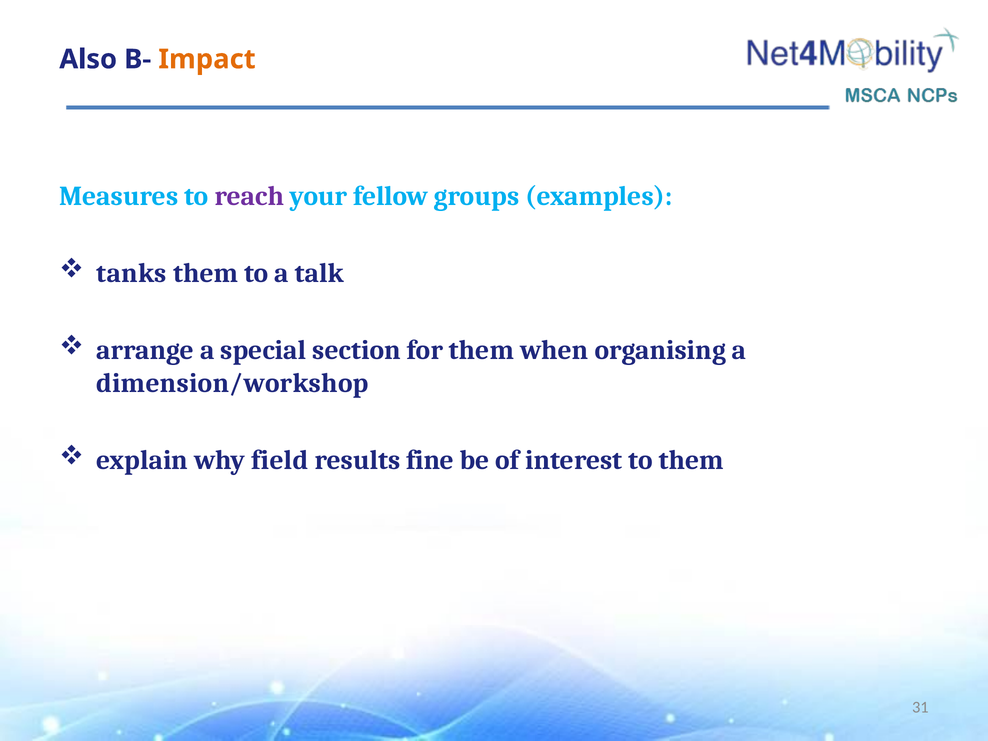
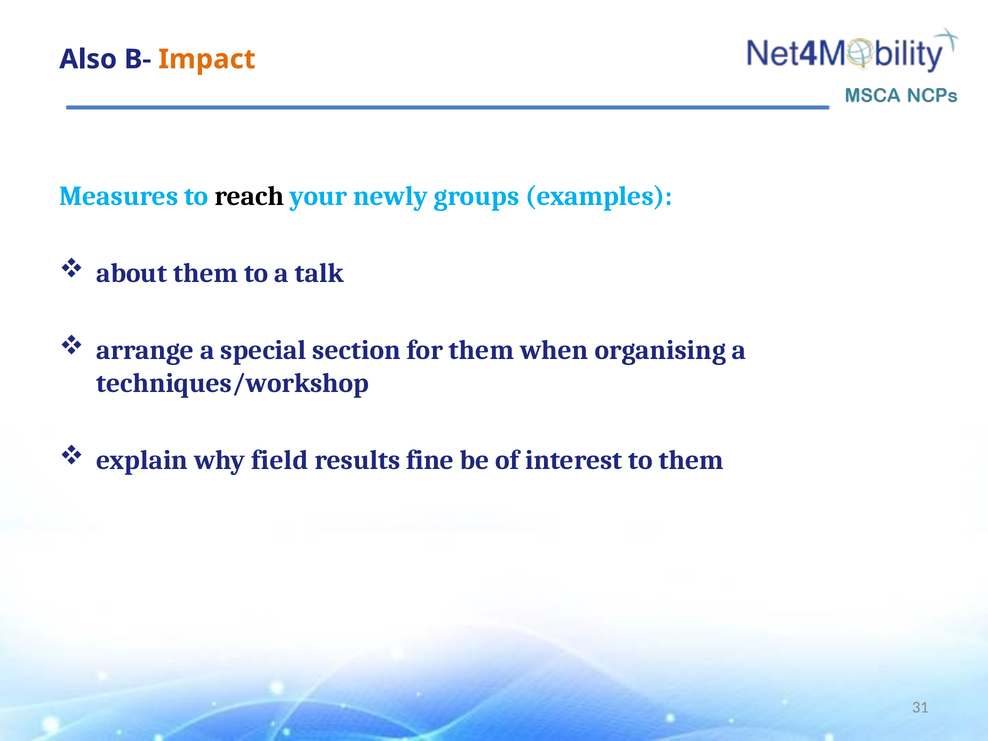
reach colour: purple -> black
fellow: fellow -> newly
tanks: tanks -> about
dimension/workshop: dimension/workshop -> techniques/workshop
